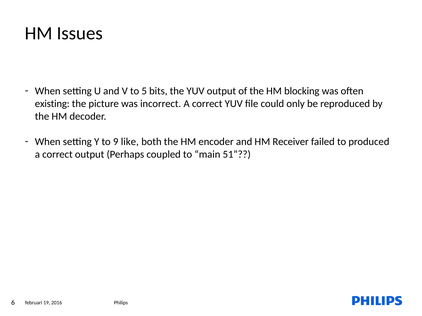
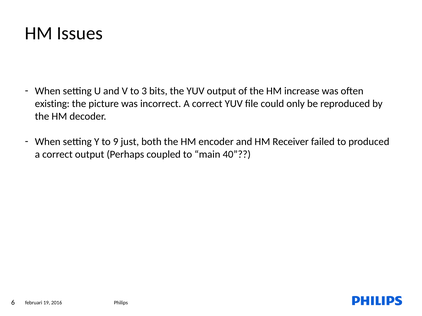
5: 5 -> 3
blocking: blocking -> increase
like: like -> just
51: 51 -> 40
